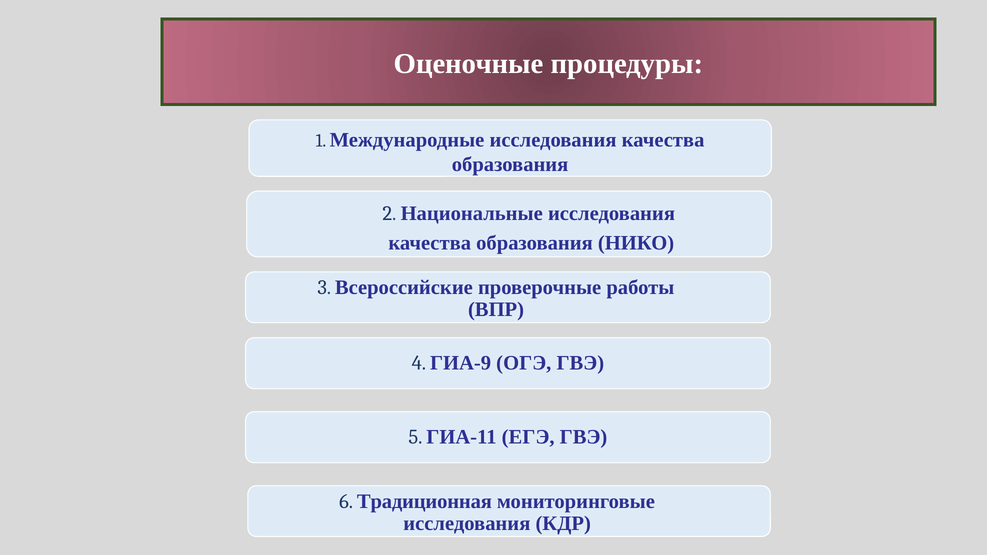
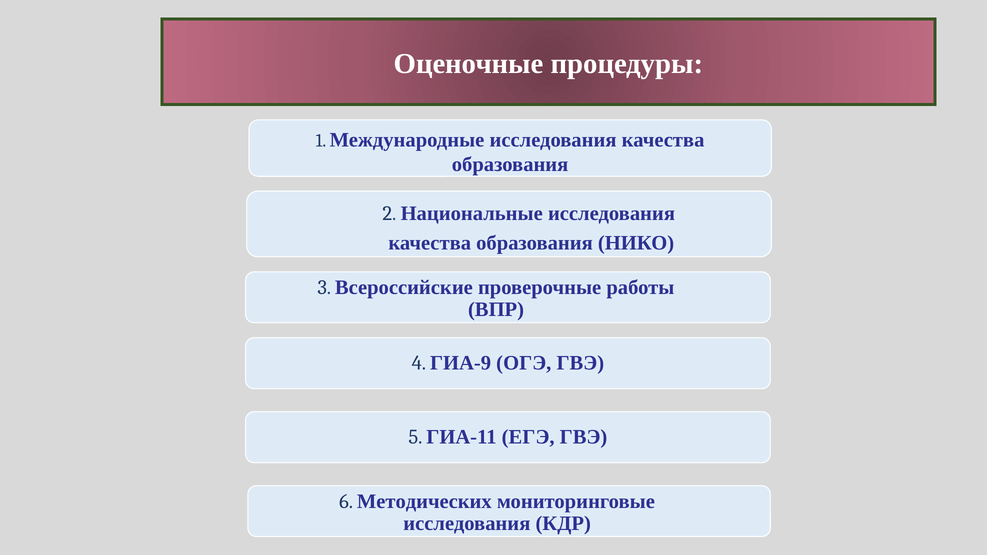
Традиционная: Традиционная -> Методических
